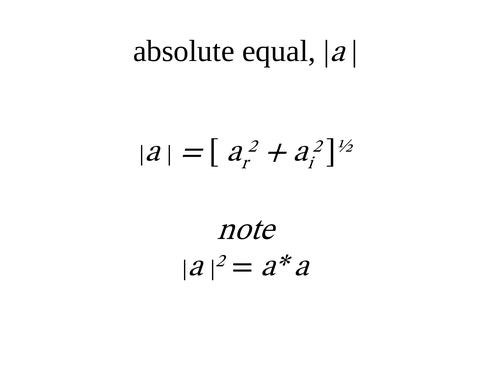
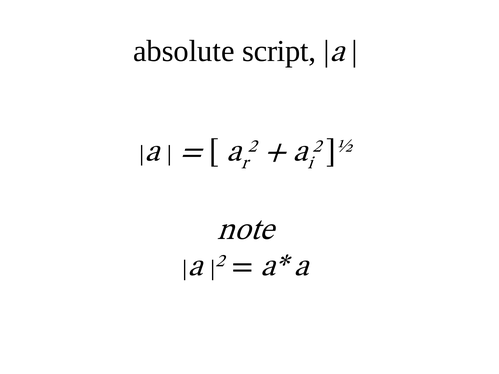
equal: equal -> script
